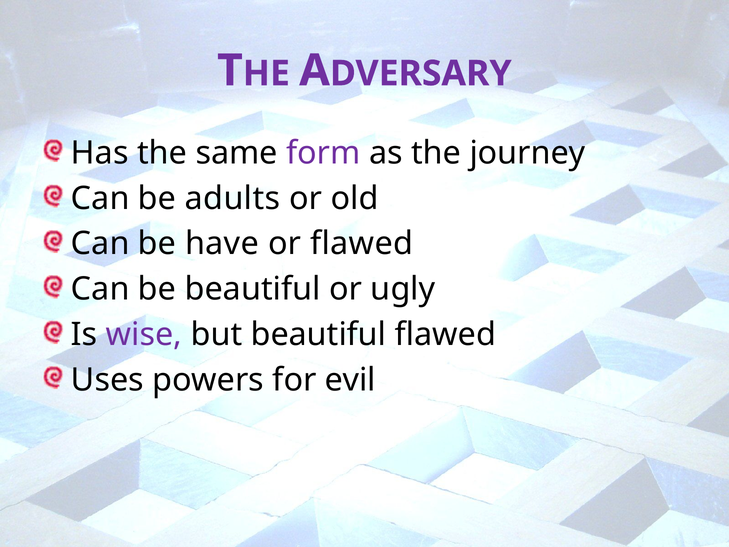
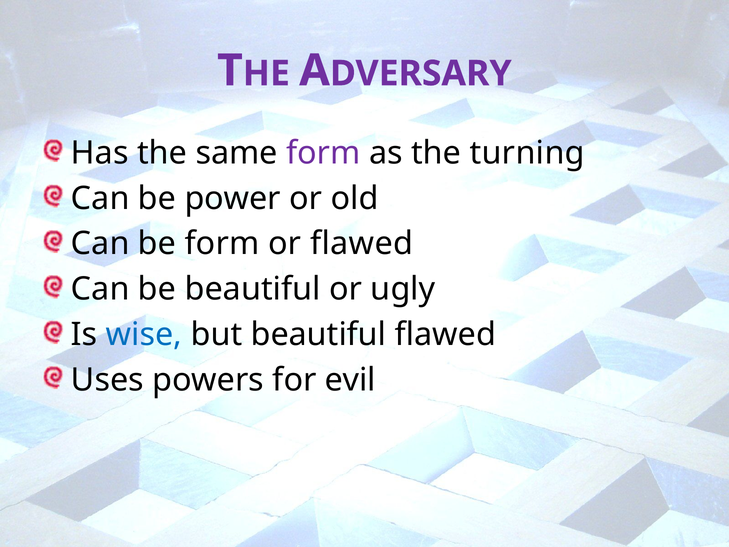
journey: journey -> turning
adults: adults -> power
be have: have -> form
wise colour: purple -> blue
